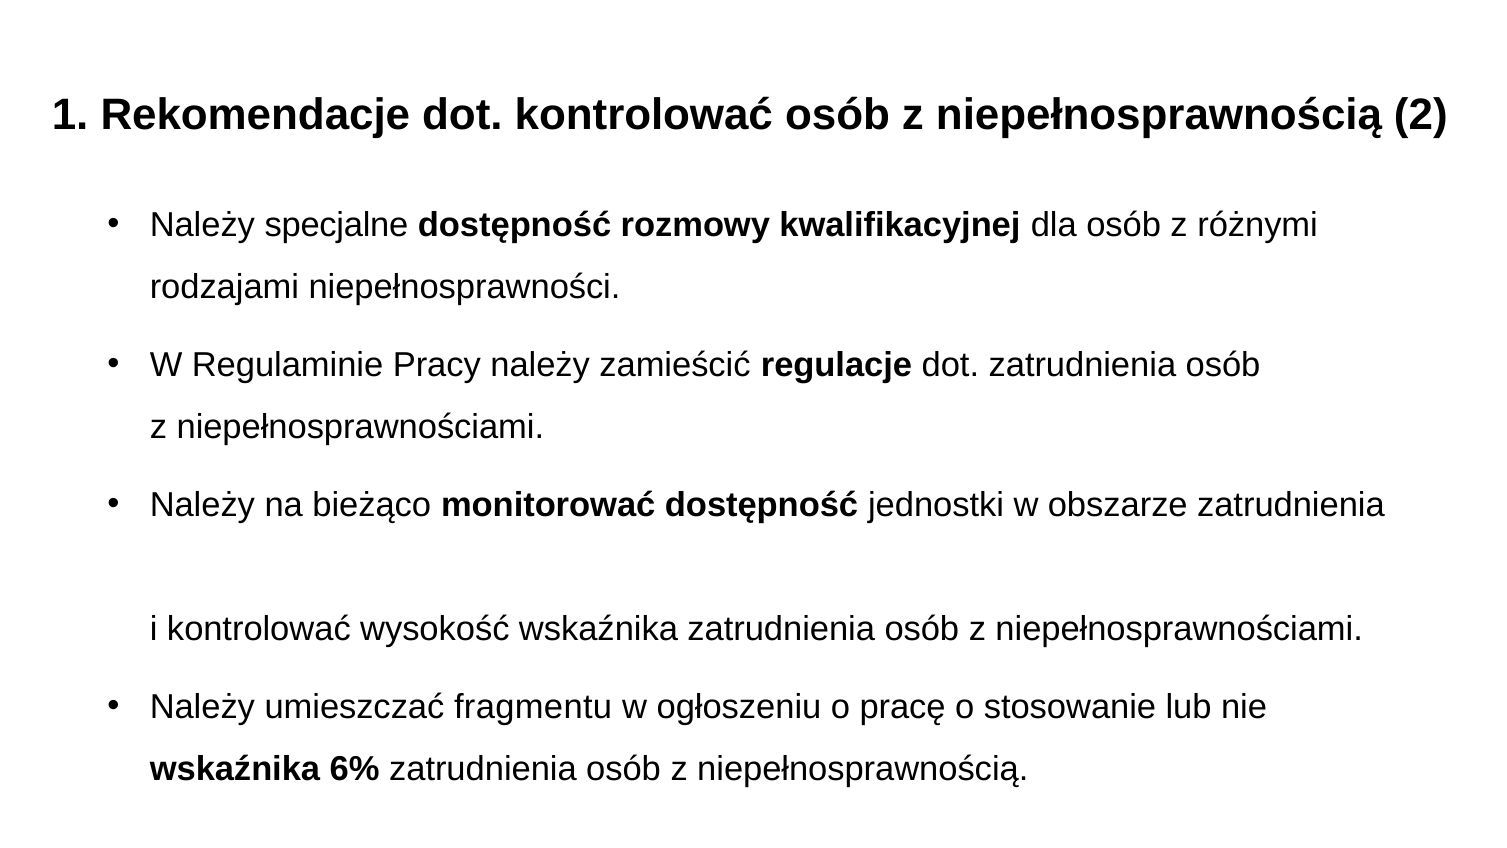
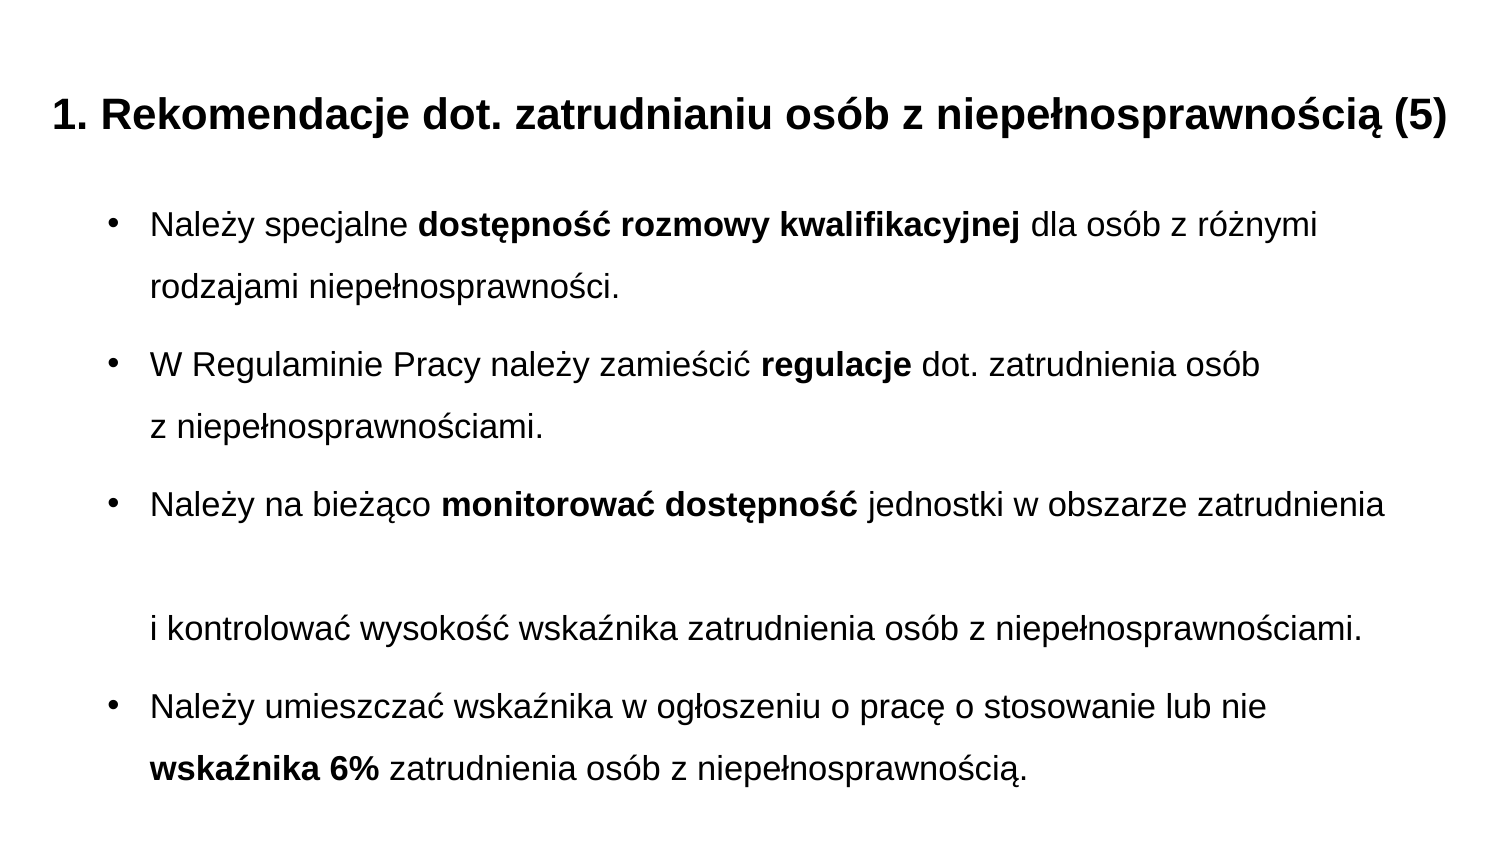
dot kontrolować: kontrolować -> zatrudnianiu
2: 2 -> 5
umieszczać fragmentu: fragmentu -> wskaźnika
